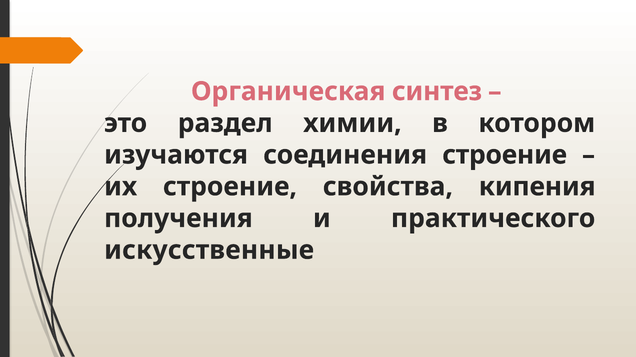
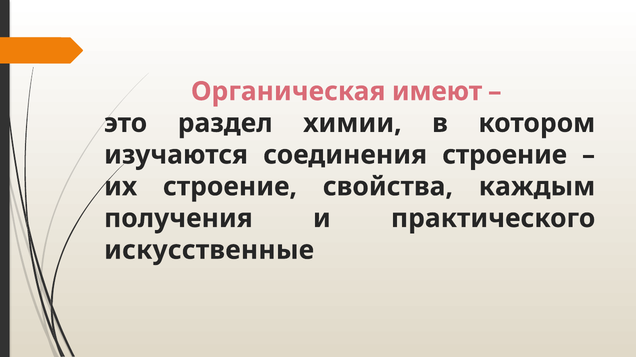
синтез: синтез -> имеют
кипения: кипения -> каждым
